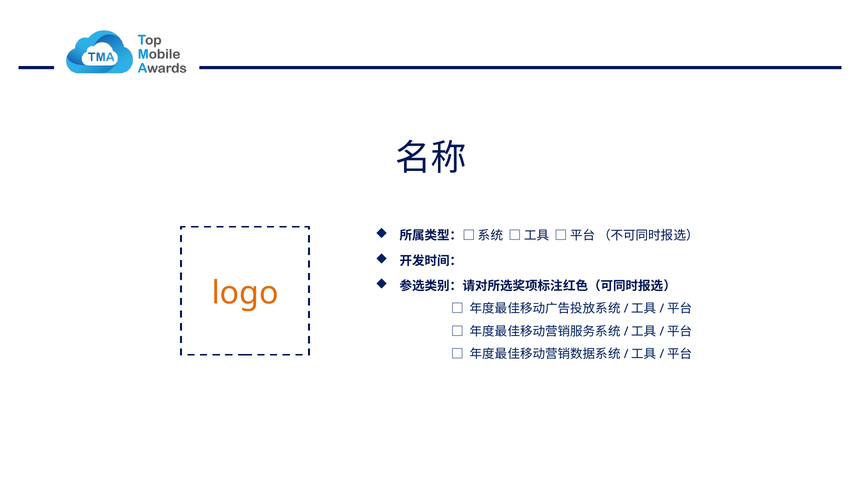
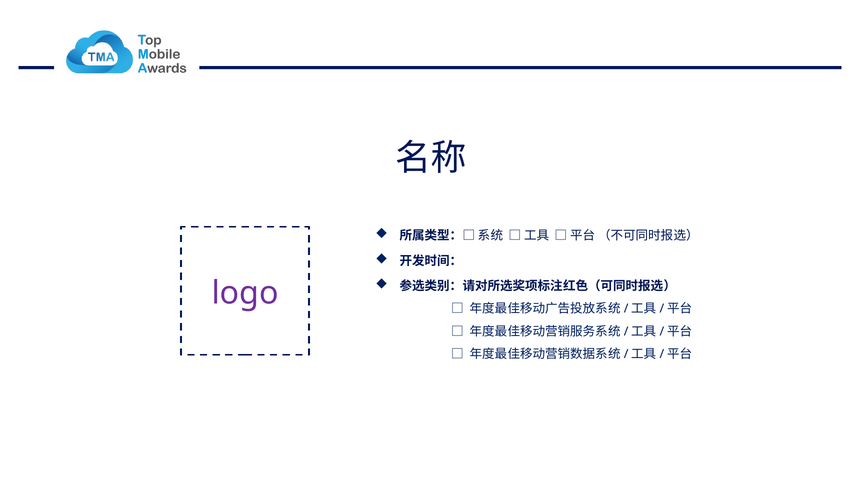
logo colour: orange -> purple
